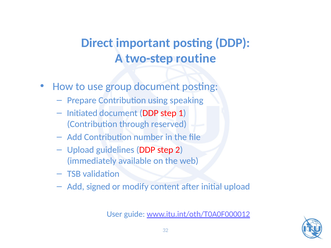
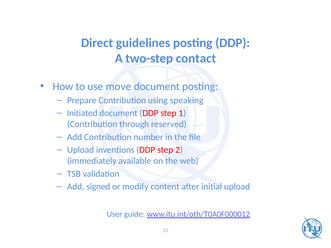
important: important -> guidelines
routine: routine -> contact
group: group -> move
guidelines: guidelines -> inventions
